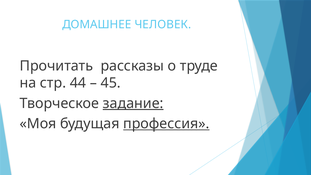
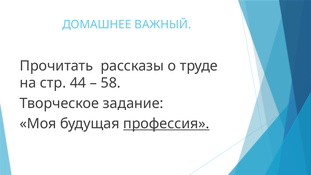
ЧЕЛОВЕК: ЧЕЛОВЕК -> ВАЖНЫЙ
45: 45 -> 58
задание underline: present -> none
